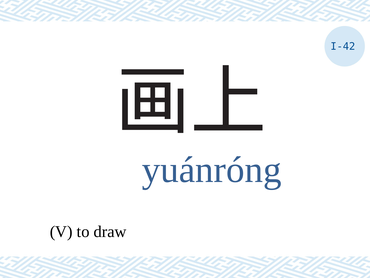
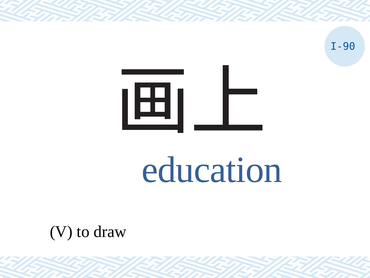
I-42: I-42 -> I-90
yuánróng: yuánróng -> education
